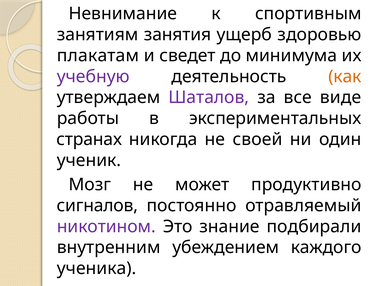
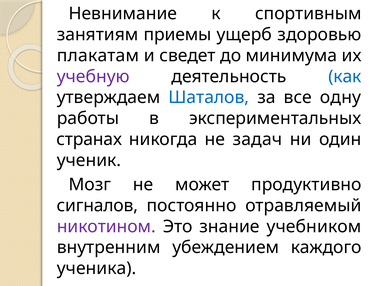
занятия: занятия -> приемы
как colour: orange -> blue
Шаталов colour: purple -> blue
виде: виде -> одну
своей: своей -> задач
подбирали: подбирали -> учебником
